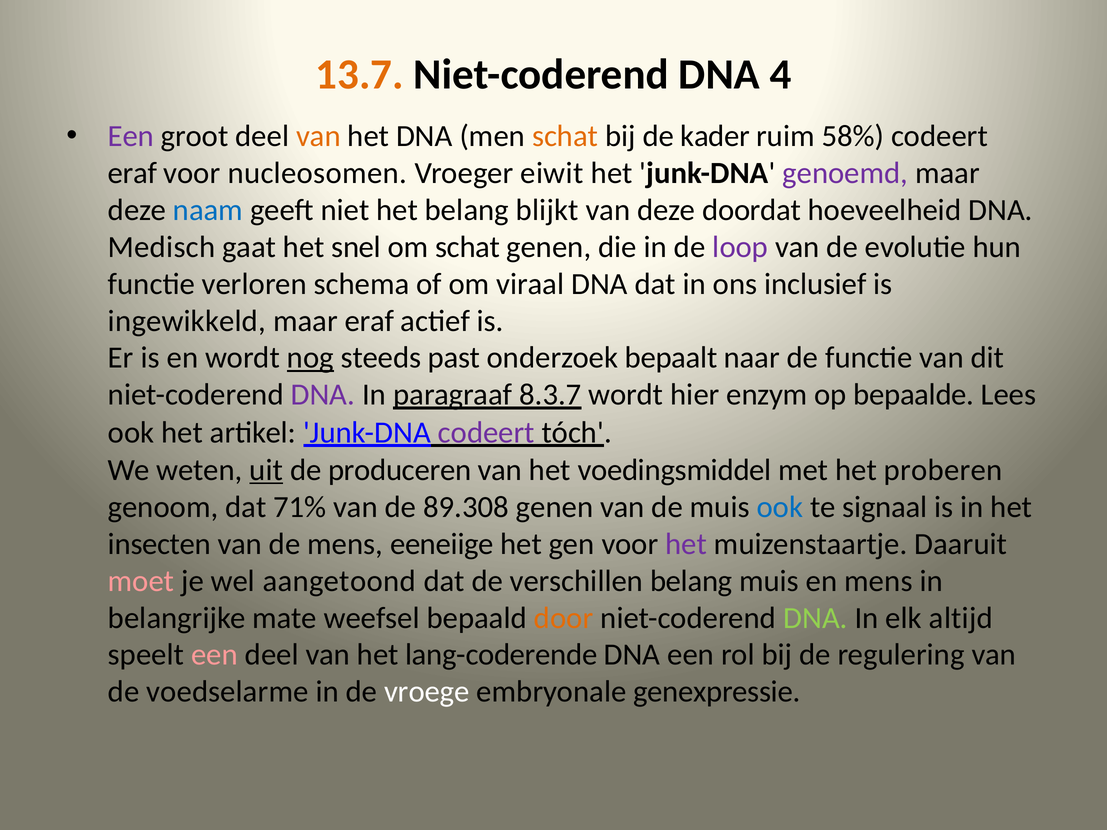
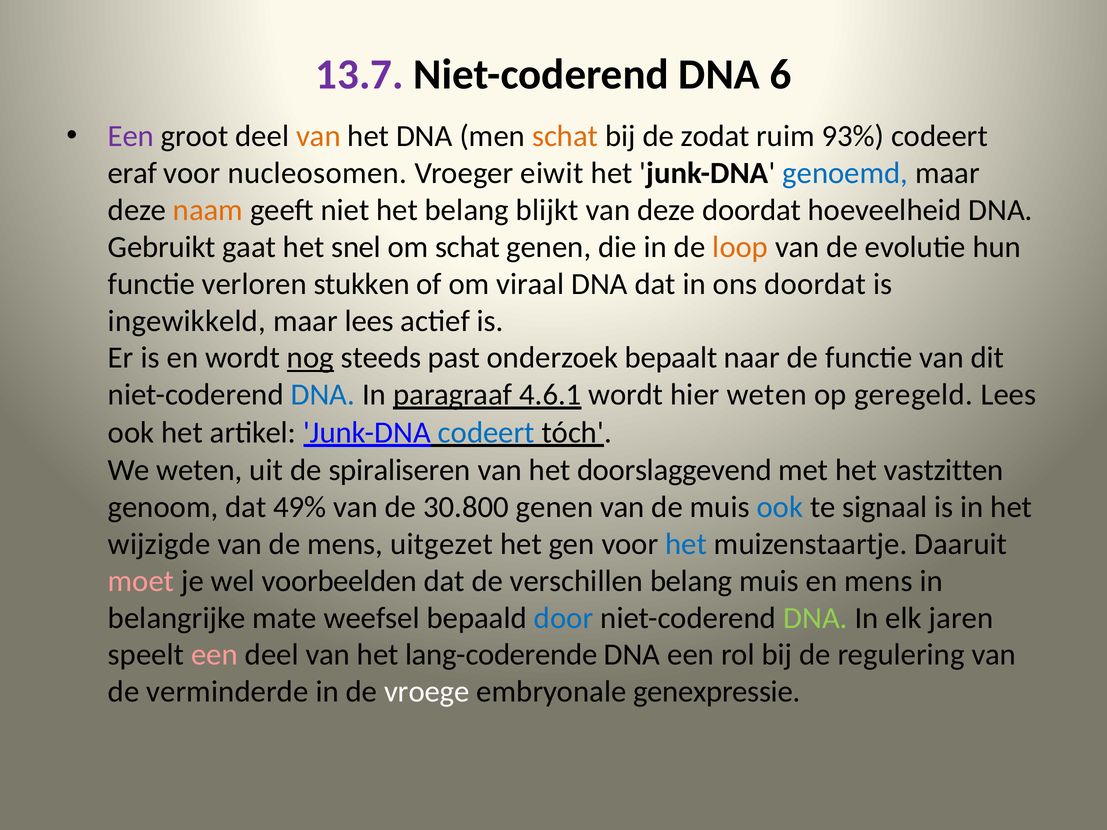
13.7 colour: orange -> purple
4: 4 -> 6
kader: kader -> zodat
58%: 58% -> 93%
genoemd colour: purple -> blue
naam colour: blue -> orange
Medisch: Medisch -> Gebruikt
loop colour: purple -> orange
schema: schema -> stukken
ons inclusief: inclusief -> doordat
maar eraf: eraf -> lees
DNA at (323, 395) colour: purple -> blue
8.3.7: 8.3.7 -> 4.6.1
hier enzym: enzym -> weten
bepaalde: bepaalde -> geregeld
codeert at (486, 433) colour: purple -> blue
uit underline: present -> none
produceren: produceren -> spiraliseren
voedingsmiddel: voedingsmiddel -> doorslaggevend
proberen: proberen -> vastzitten
71%: 71% -> 49%
89.308: 89.308 -> 30.800
insecten: insecten -> wijzigde
eeneiige: eeneiige -> uitgezet
het at (686, 544) colour: purple -> blue
aangetoond: aangetoond -> voorbeelden
door colour: orange -> blue
altijd: altijd -> jaren
voedselarme: voedselarme -> verminderde
